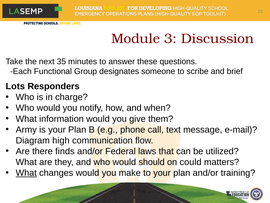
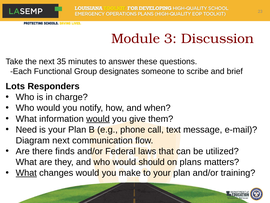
would at (98, 119) underline: none -> present
Army: Army -> Need
Diagram high: high -> next
could: could -> plans
